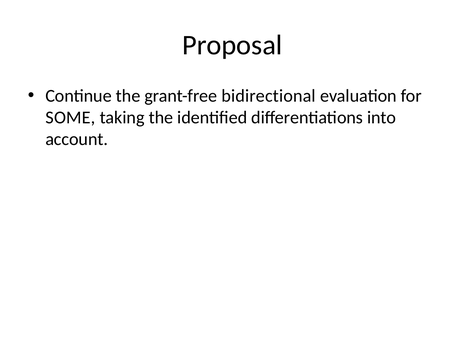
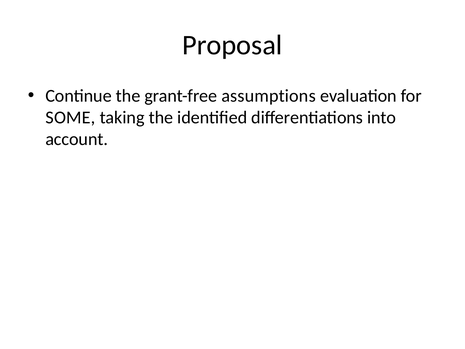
bidirectional: bidirectional -> assumptions
